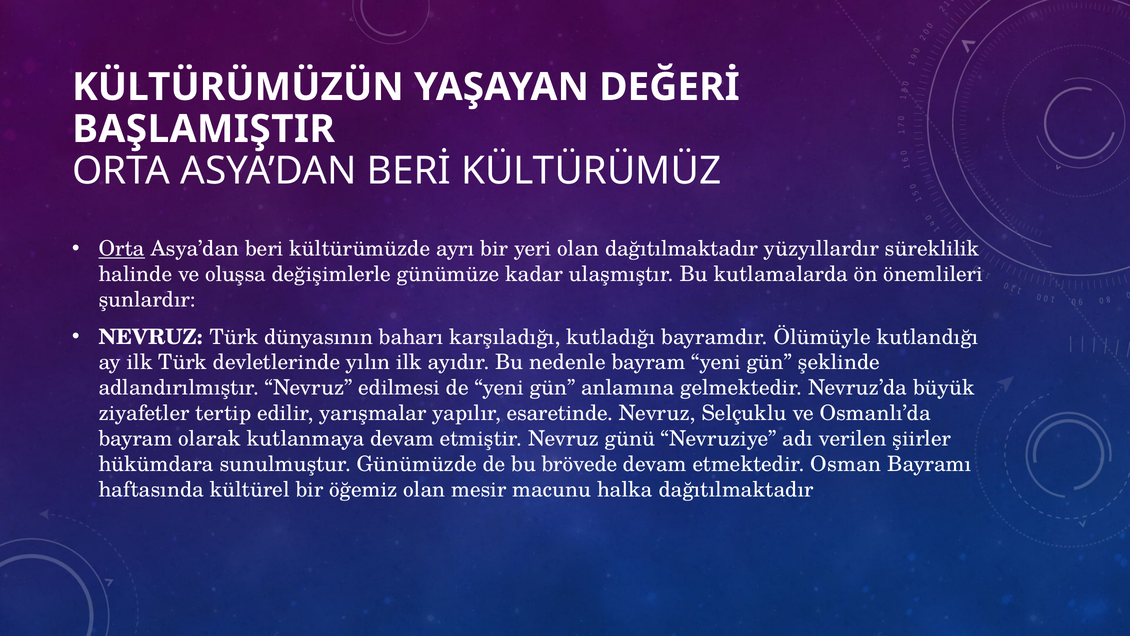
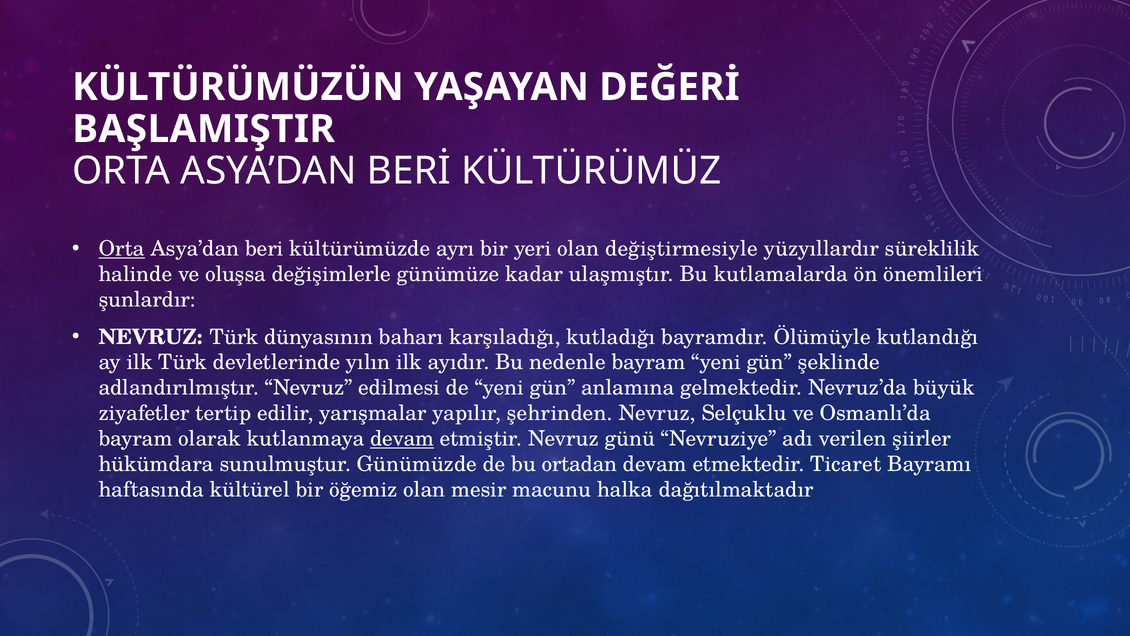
olan dağıtılmaktadır: dağıtılmaktadır -> değiştirmesiyle
esaretinde: esaretinde -> şehrinden
devam at (402, 439) underline: none -> present
brövede: brövede -> ortadan
Osman: Osman -> Ticaret
